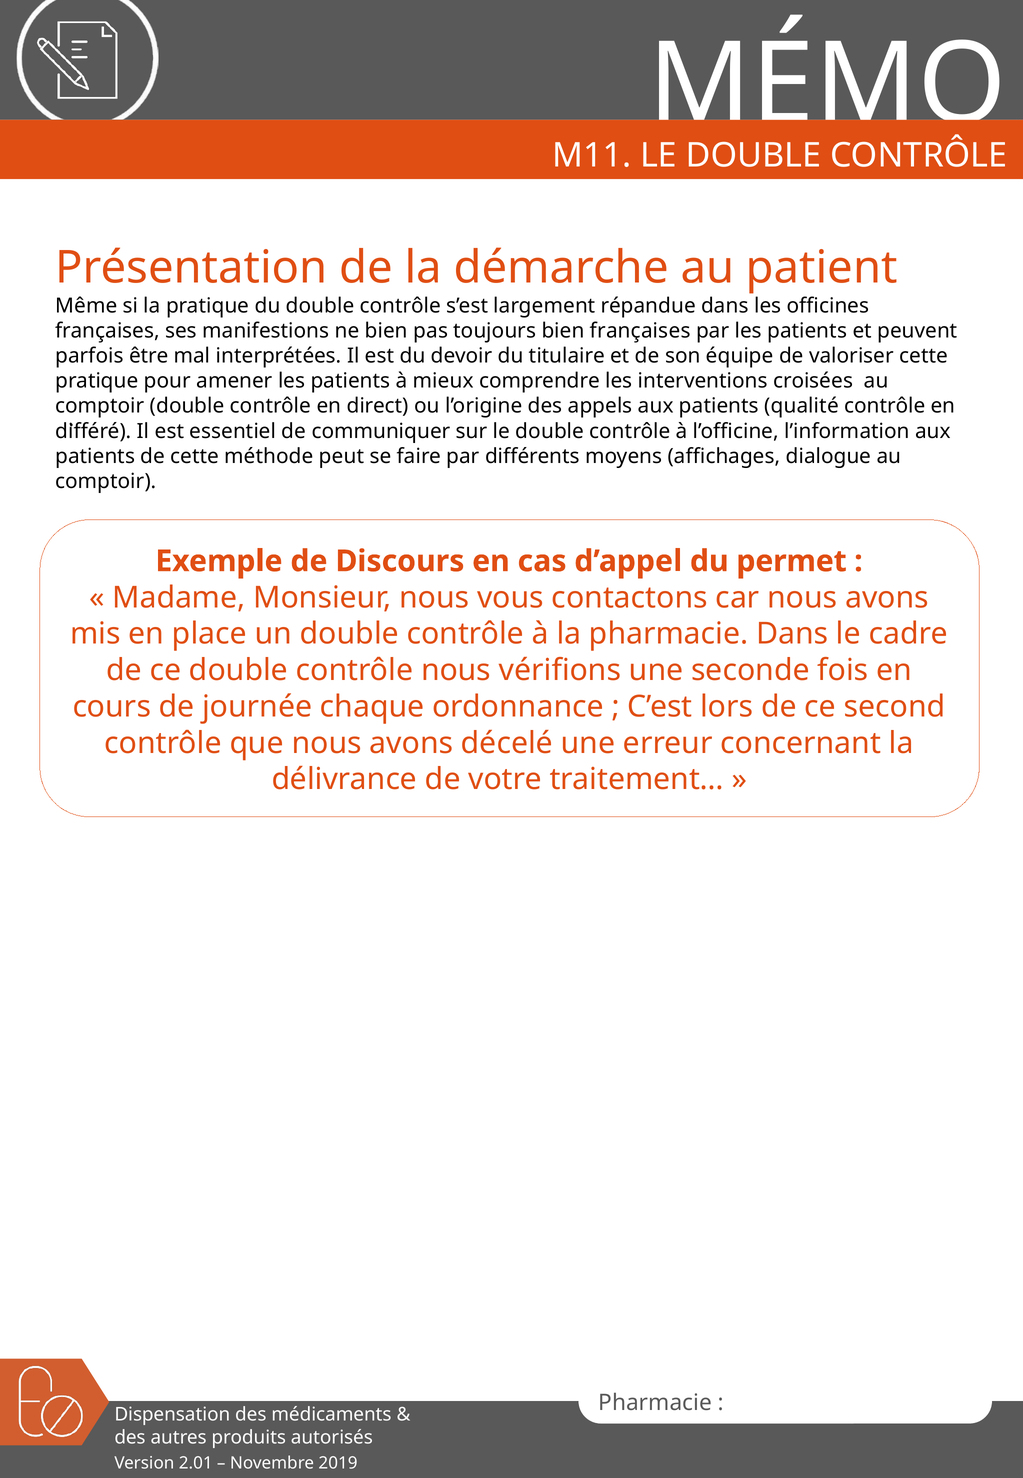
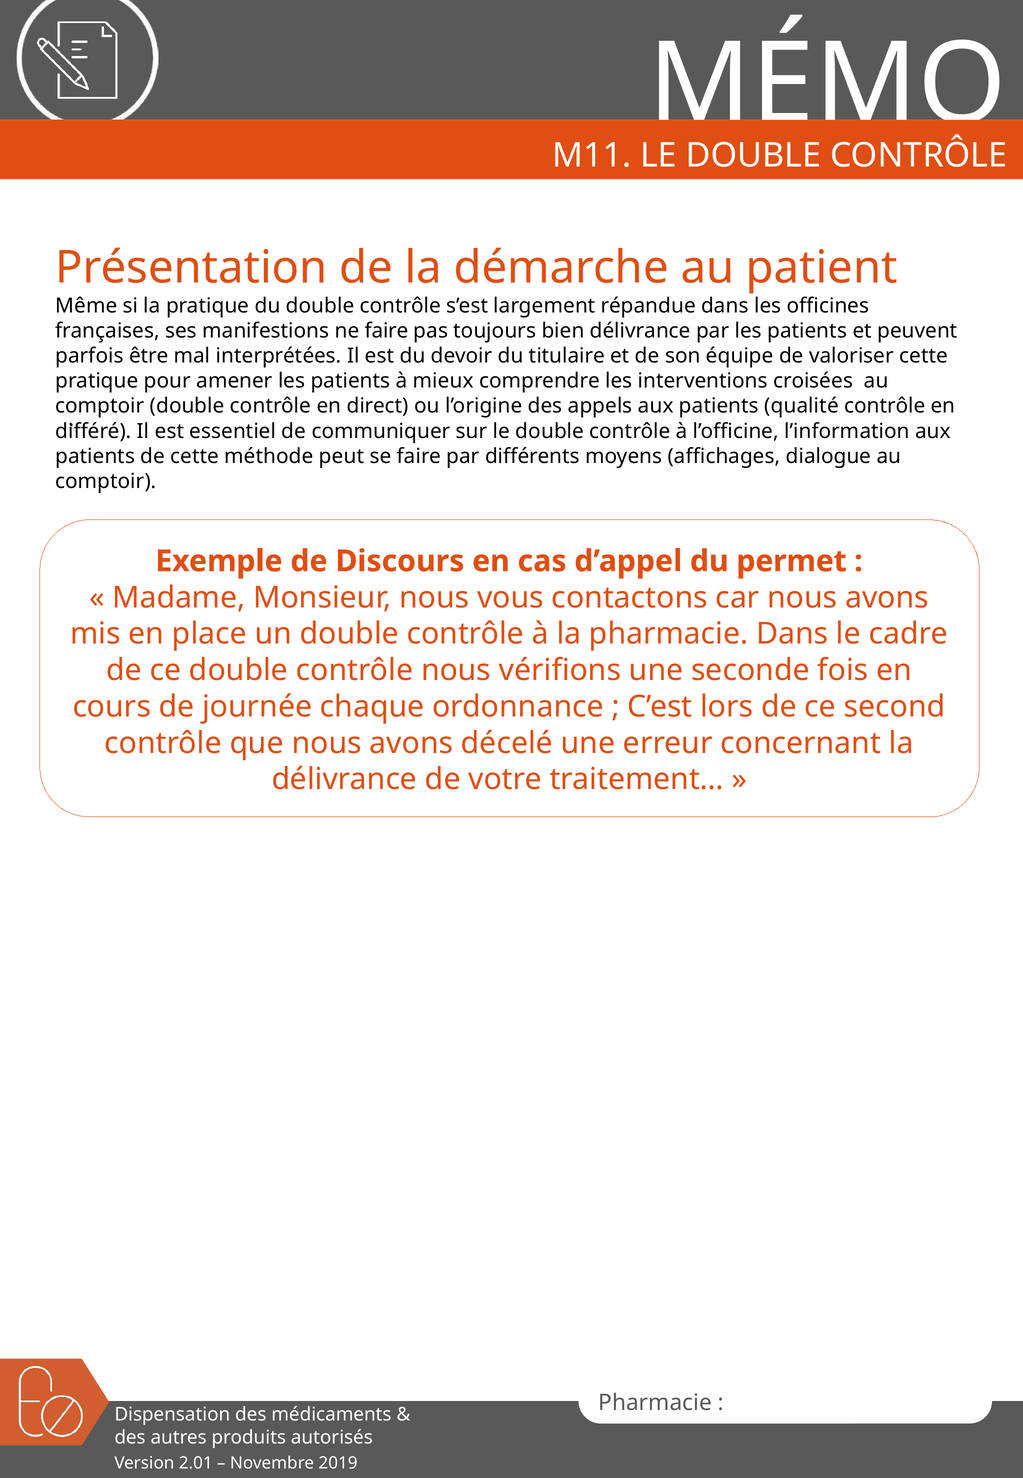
ne bien: bien -> faire
bien françaises: françaises -> délivrance
